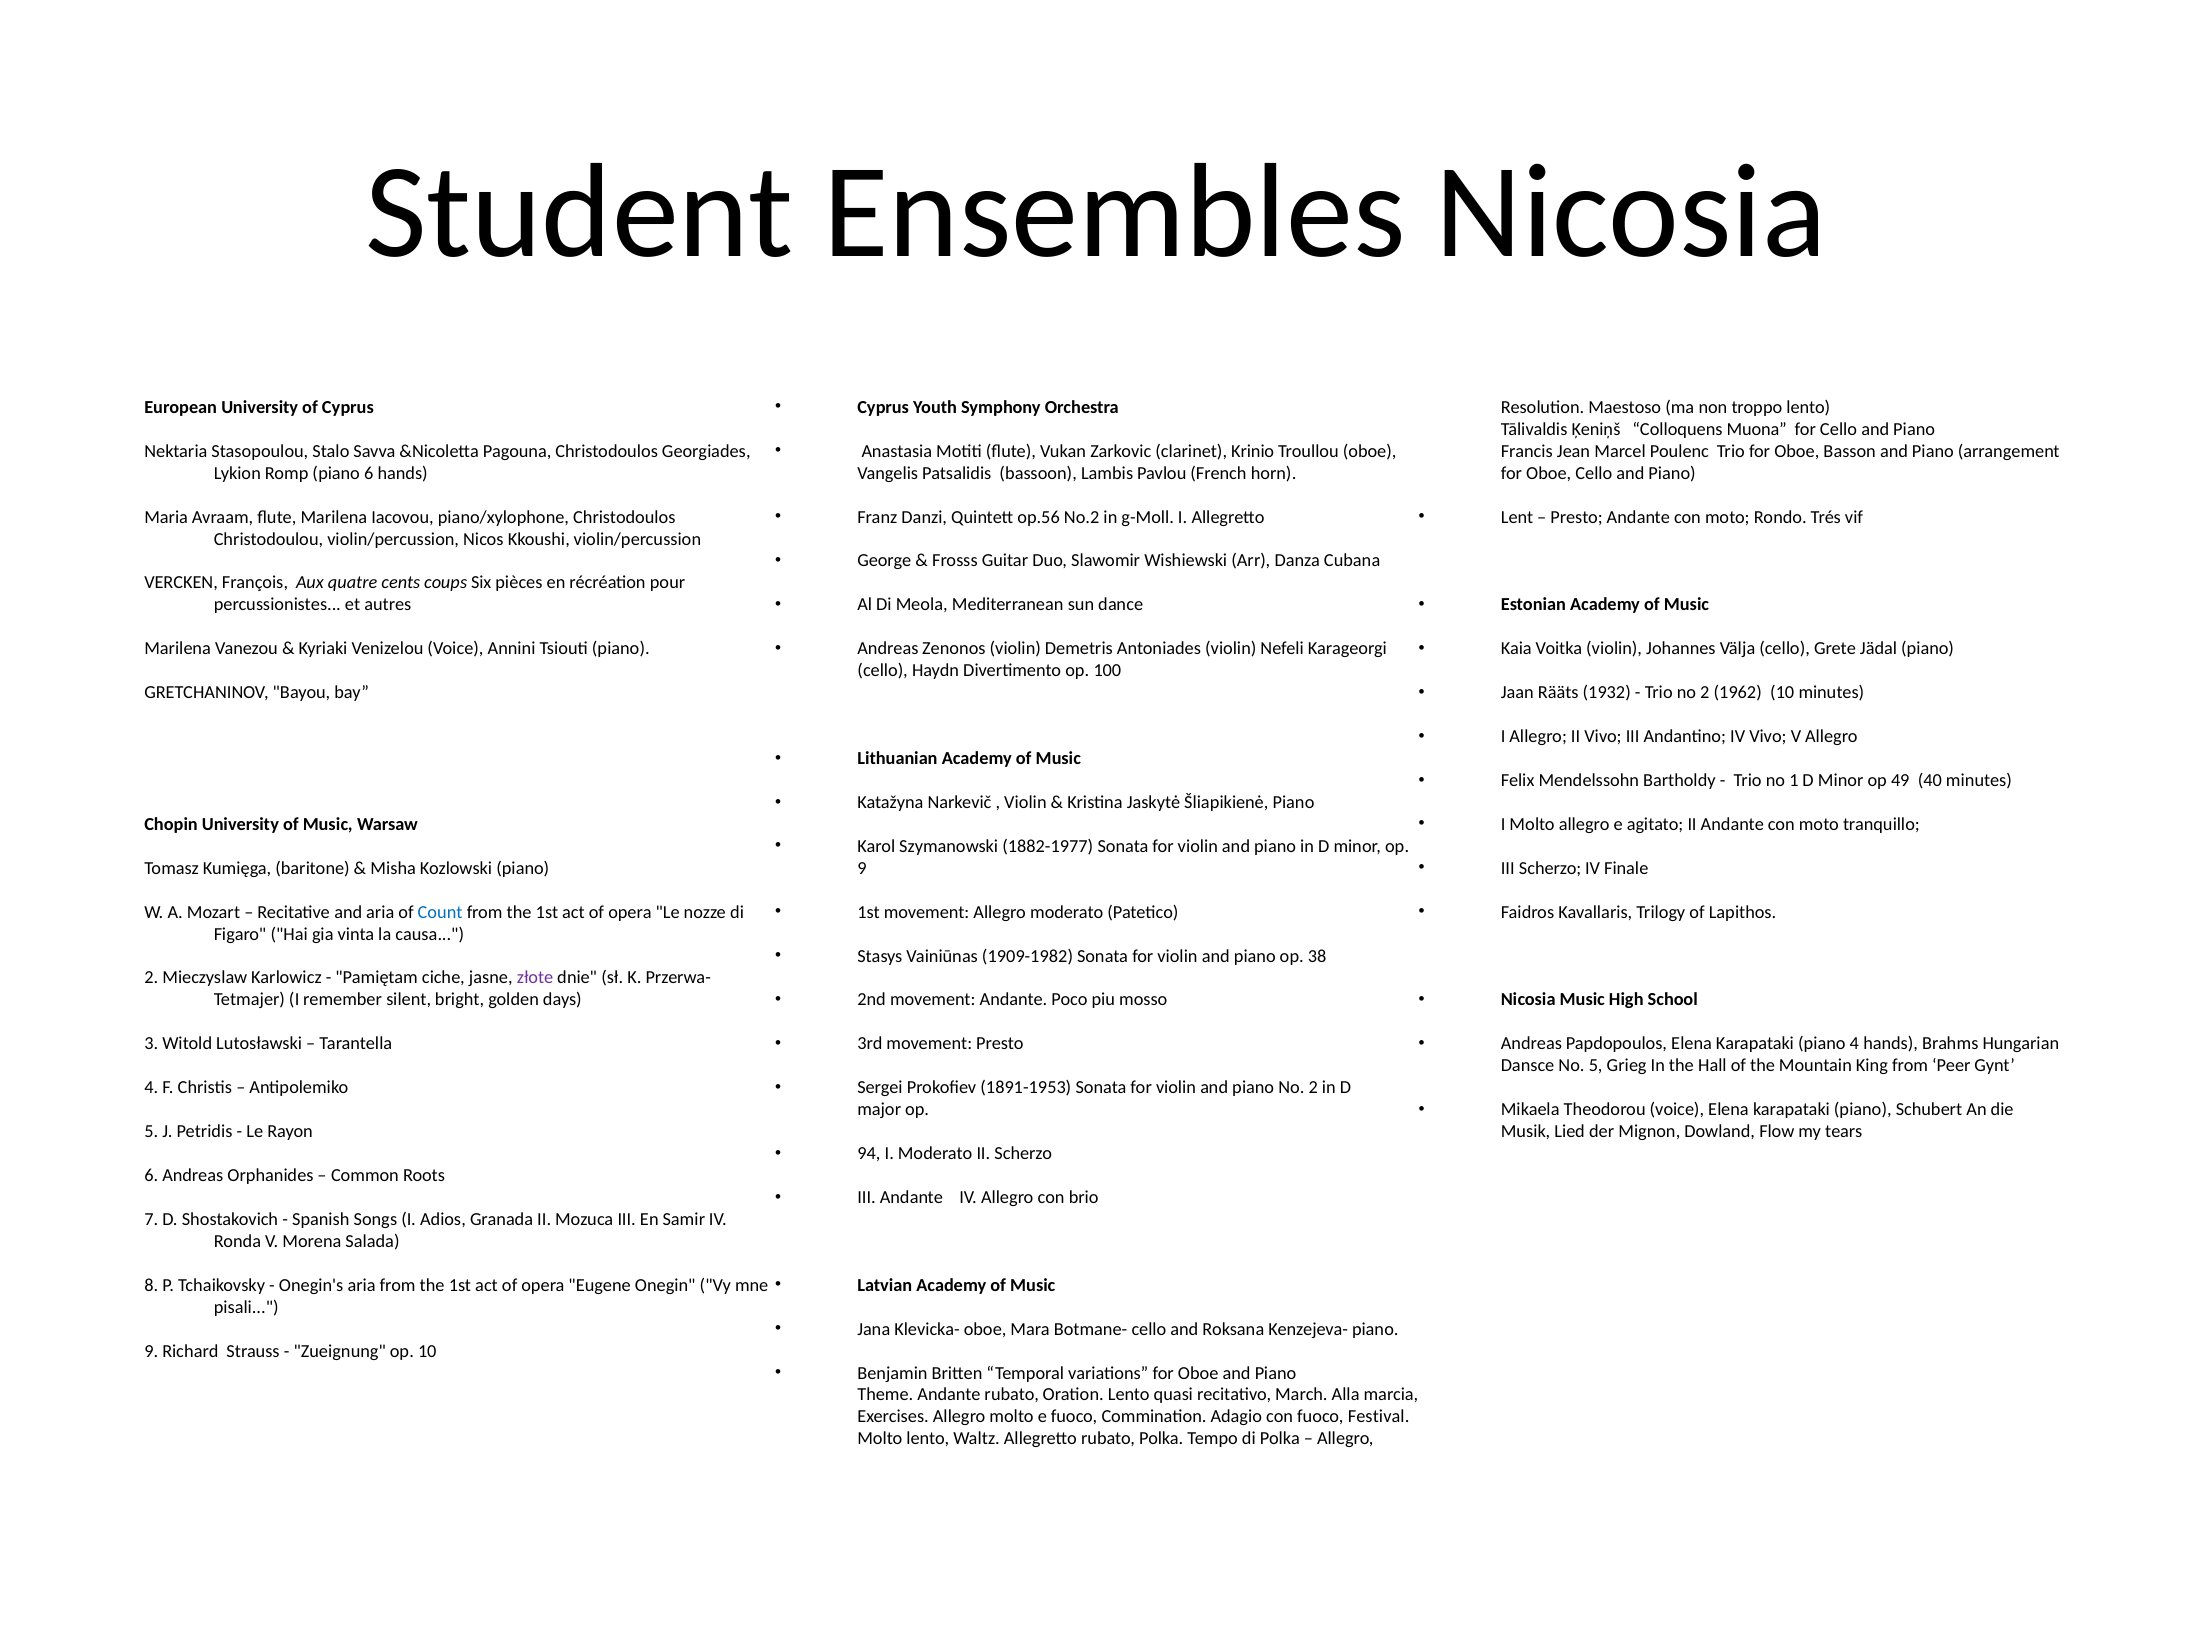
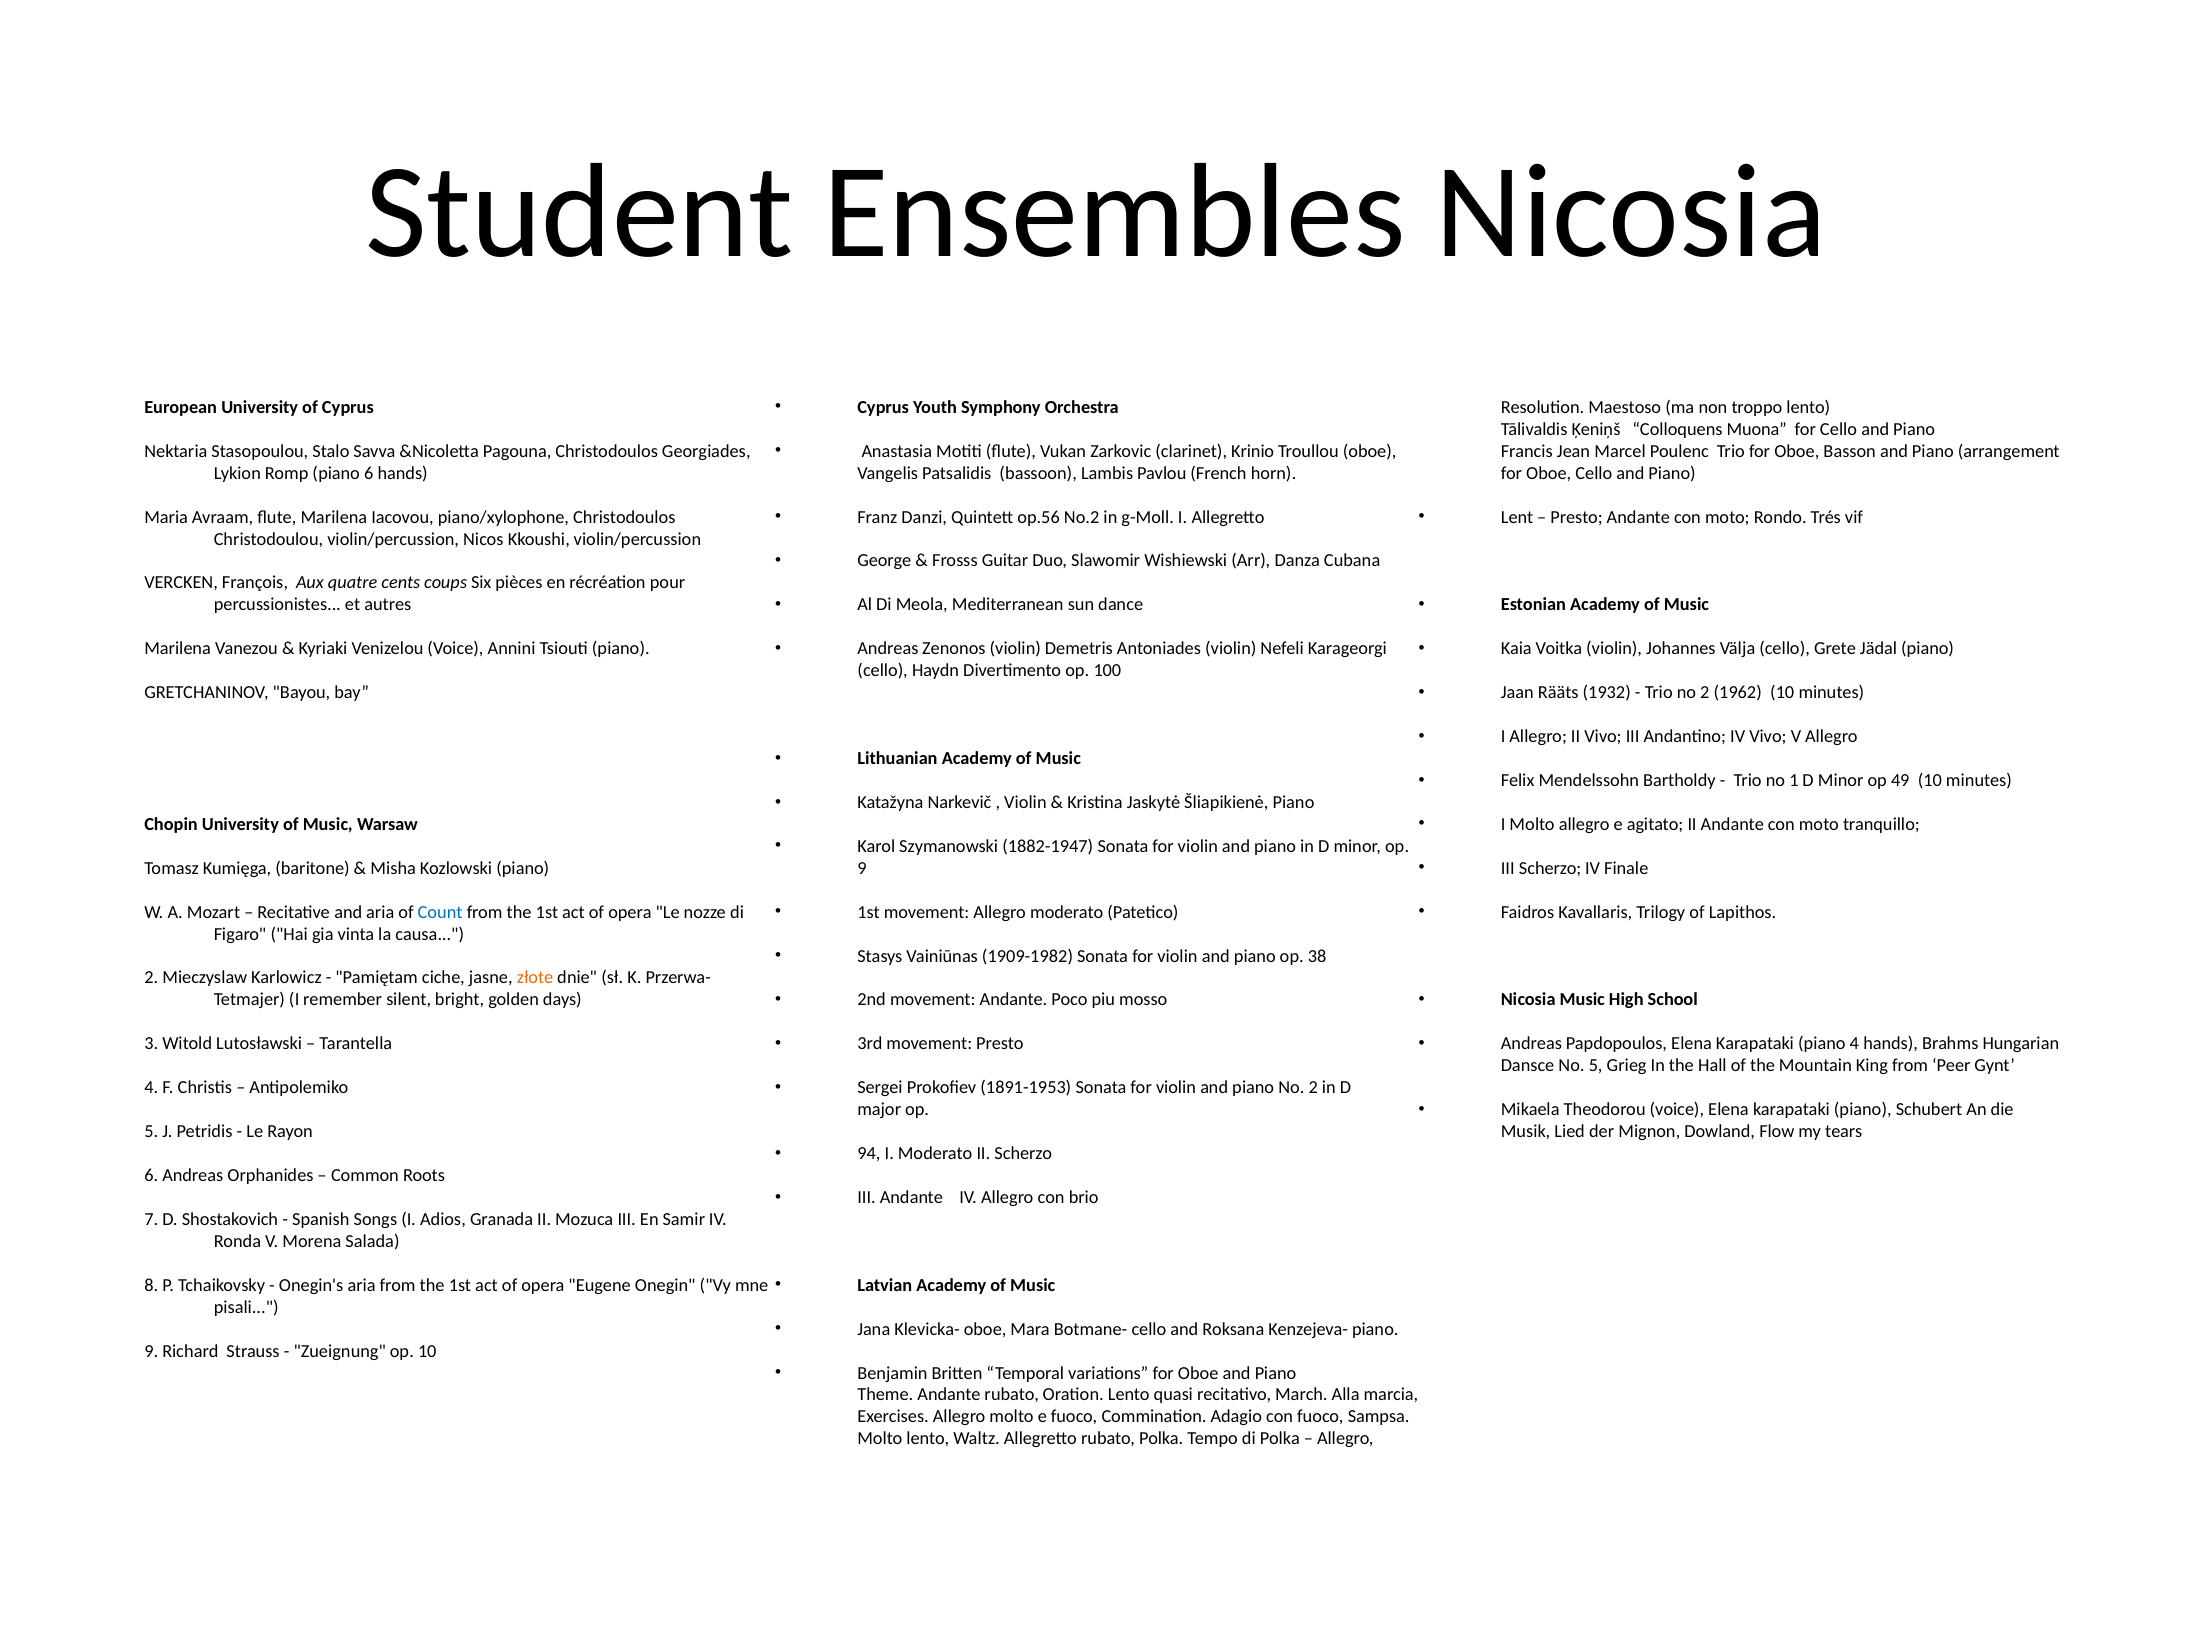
49 40: 40 -> 10
1882-1977: 1882-1977 -> 1882-1947
złote colour: purple -> orange
Festival: Festival -> Sampsa
